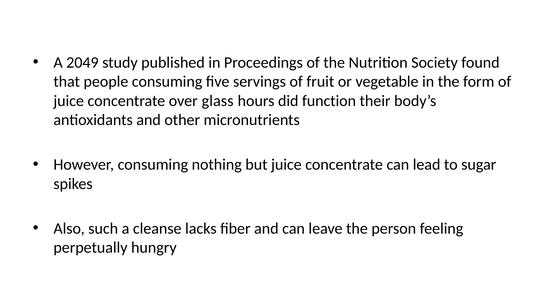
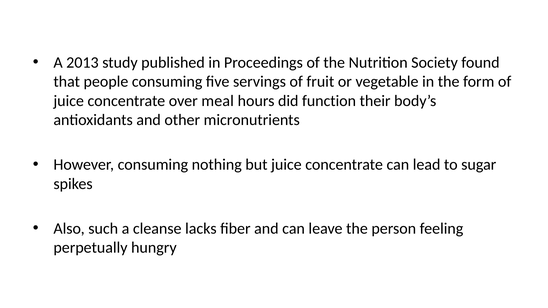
2049: 2049 -> 2013
glass: glass -> meal
